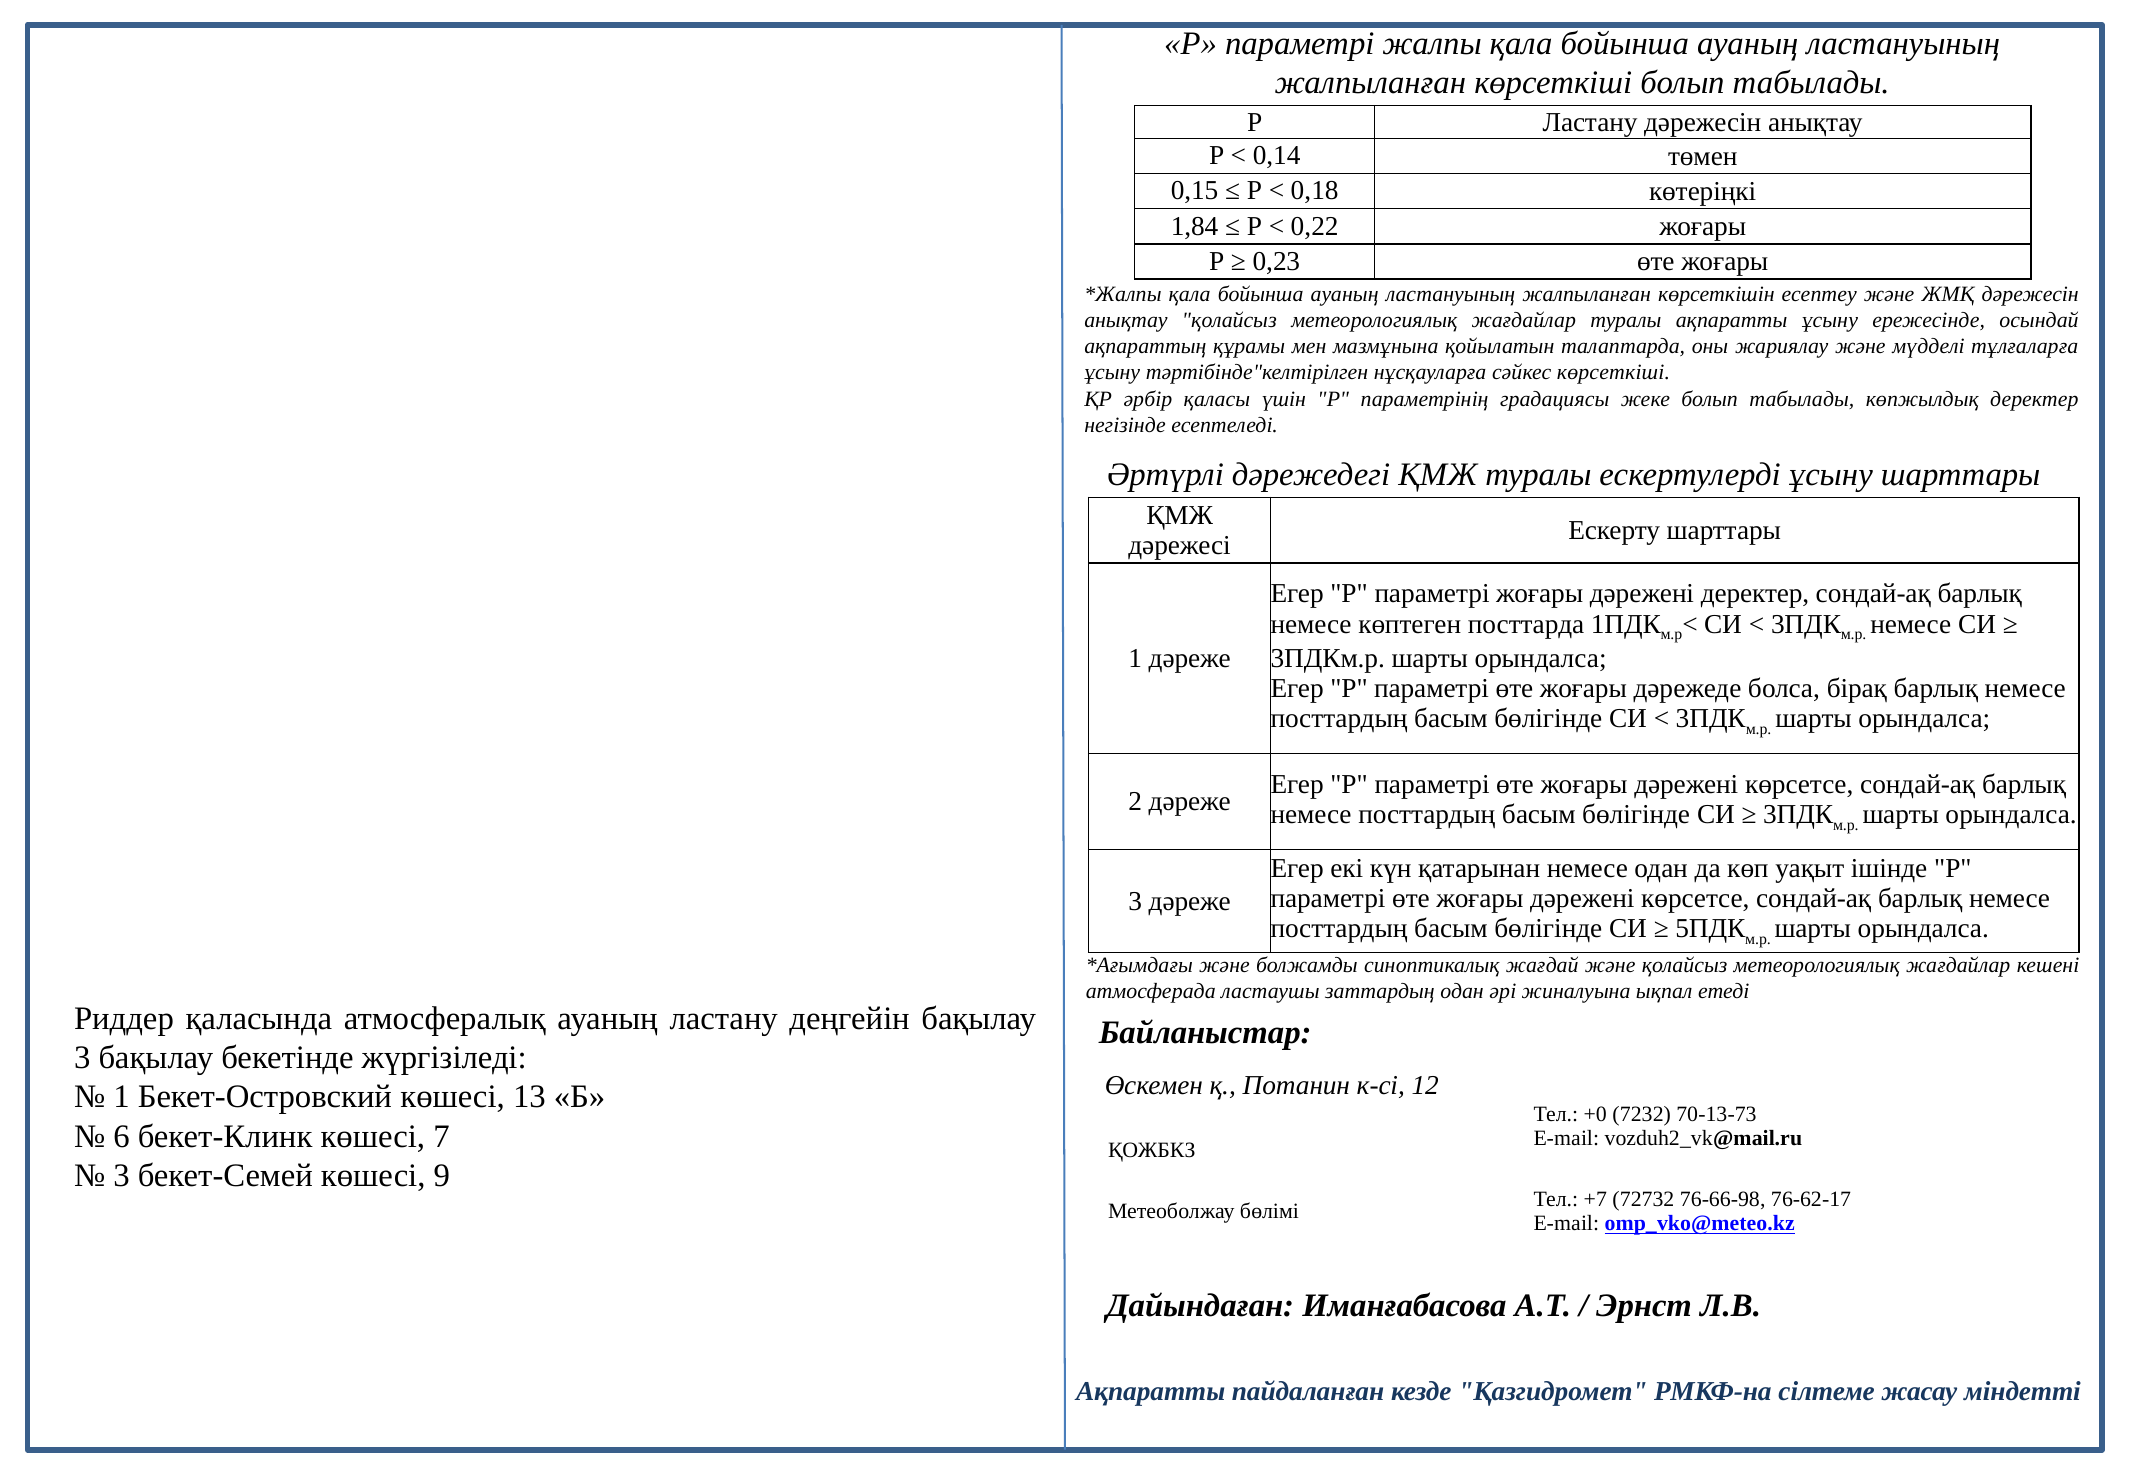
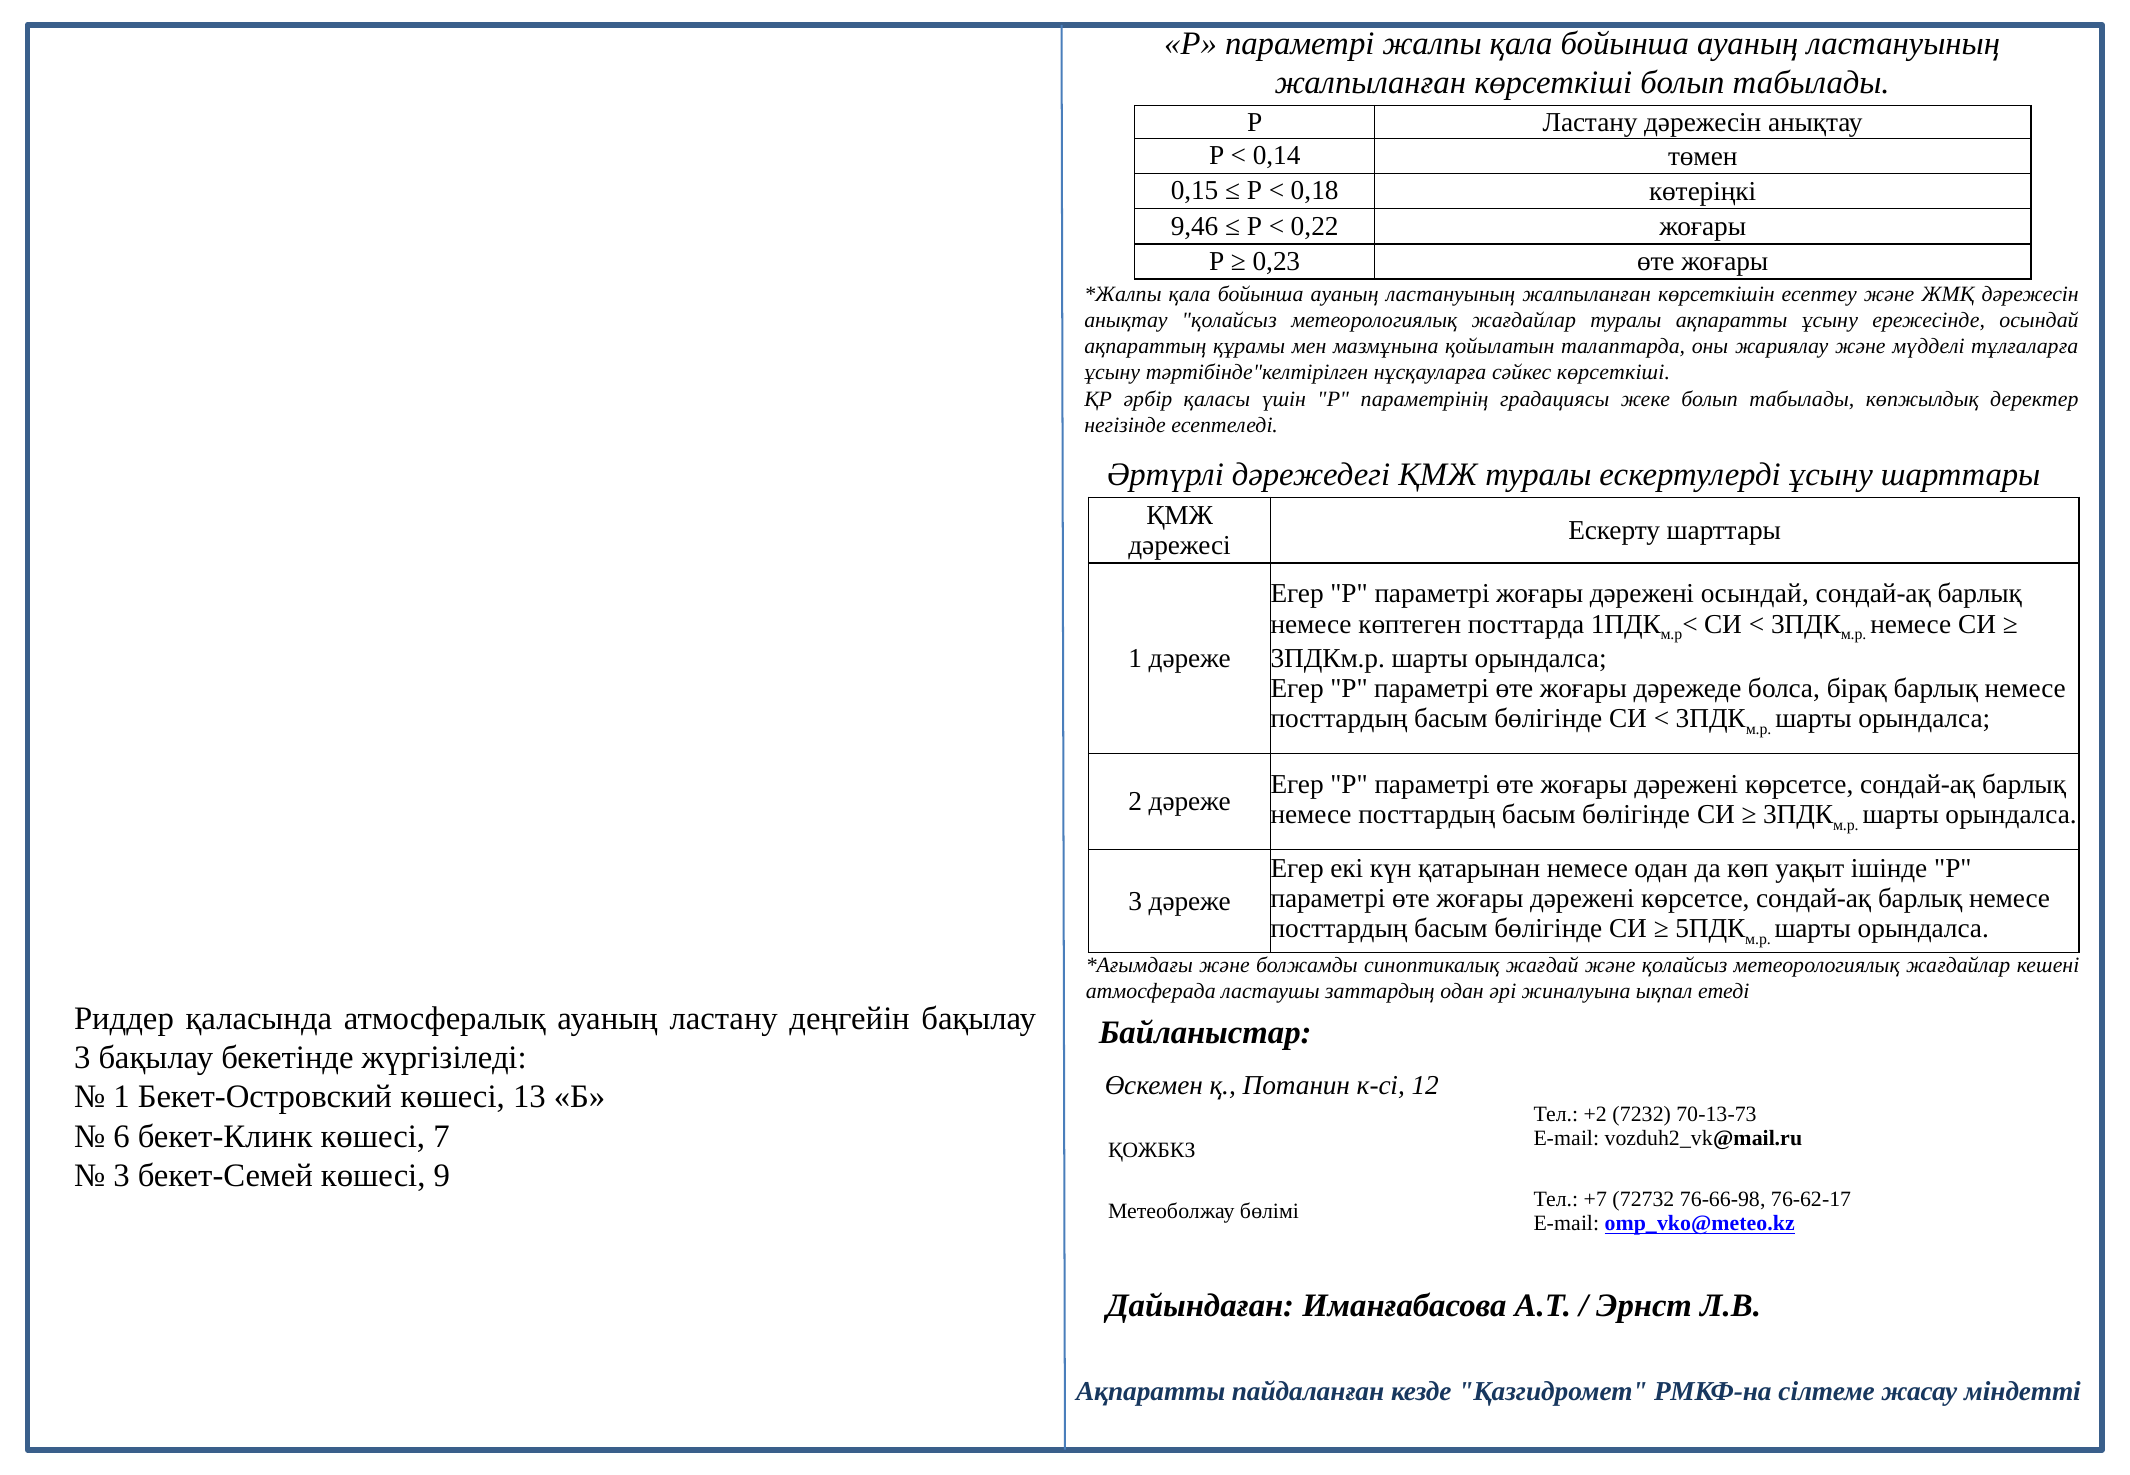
1,84: 1,84 -> 9,46
дәрежені деректер: деректер -> осындай
+0: +0 -> +2
